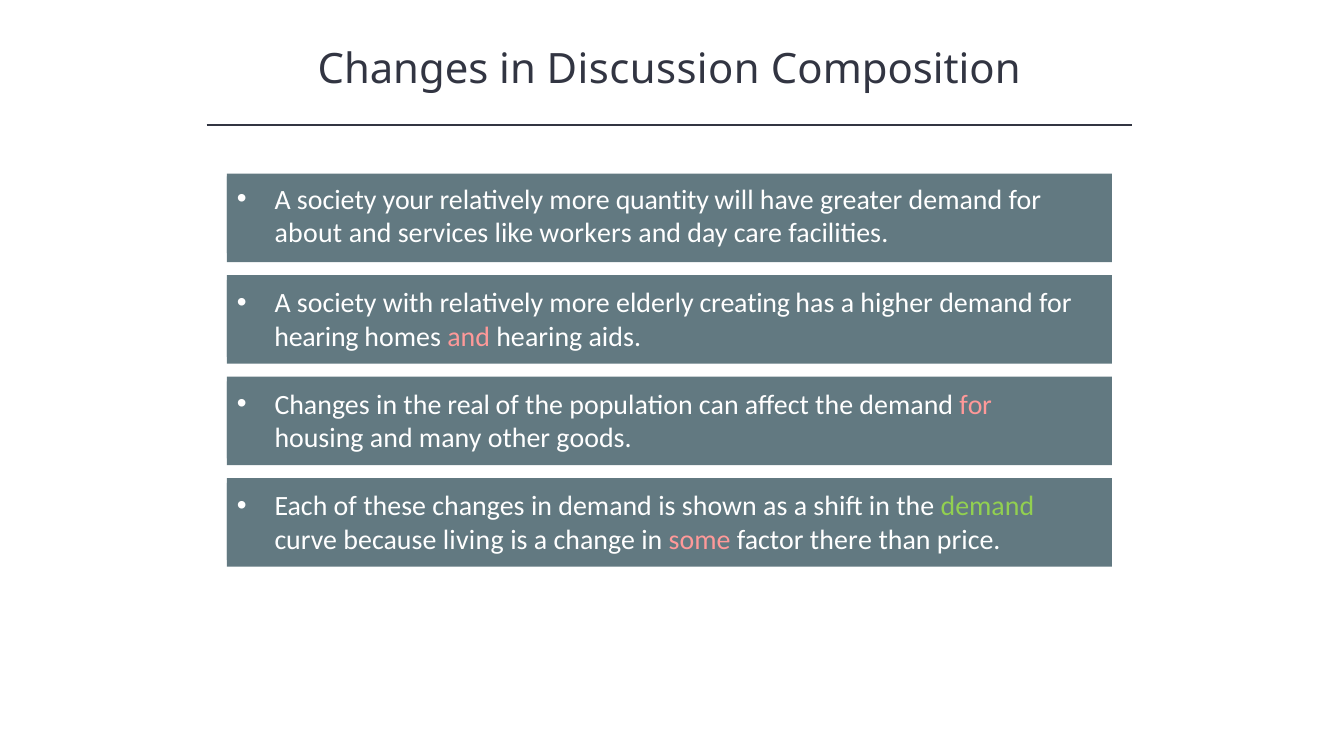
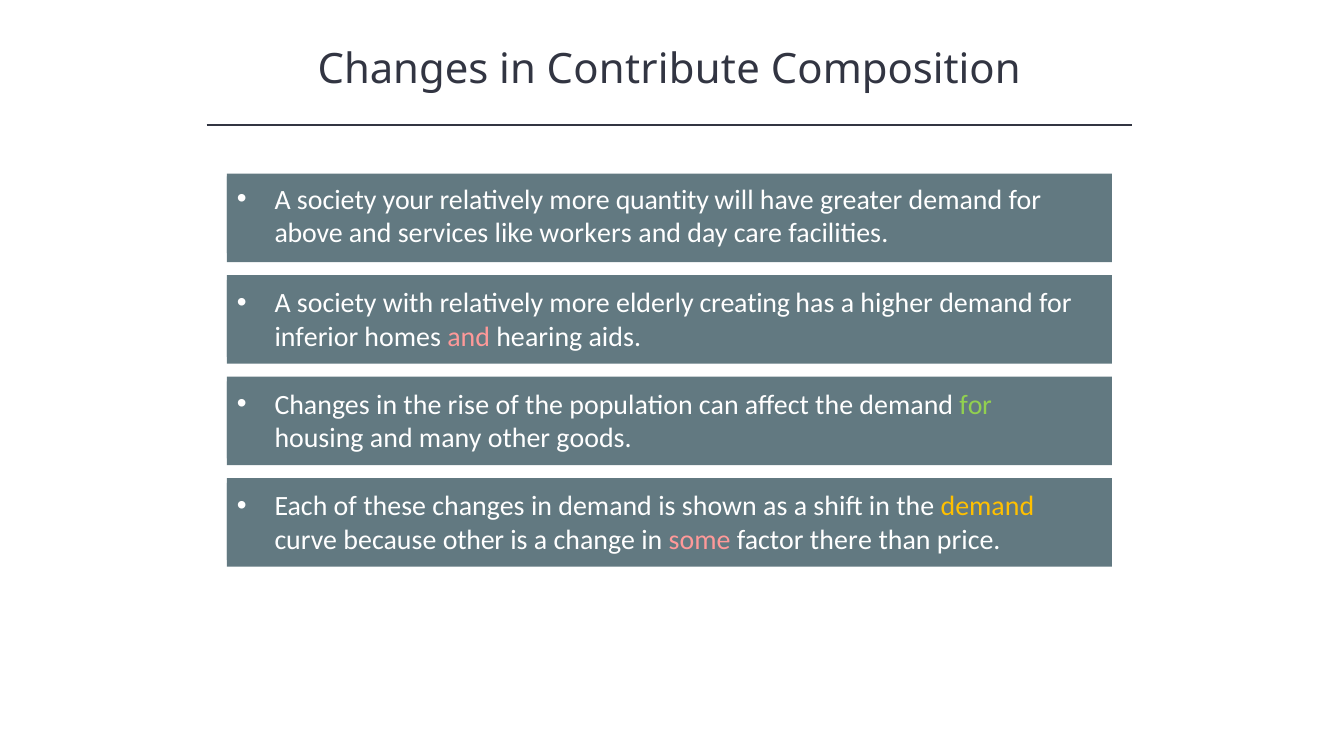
Discussion: Discussion -> Contribute
about: about -> above
hearing at (316, 337): hearing -> inferior
real: real -> rise
for at (976, 405) colour: pink -> light green
demand at (987, 507) colour: light green -> yellow
because living: living -> other
